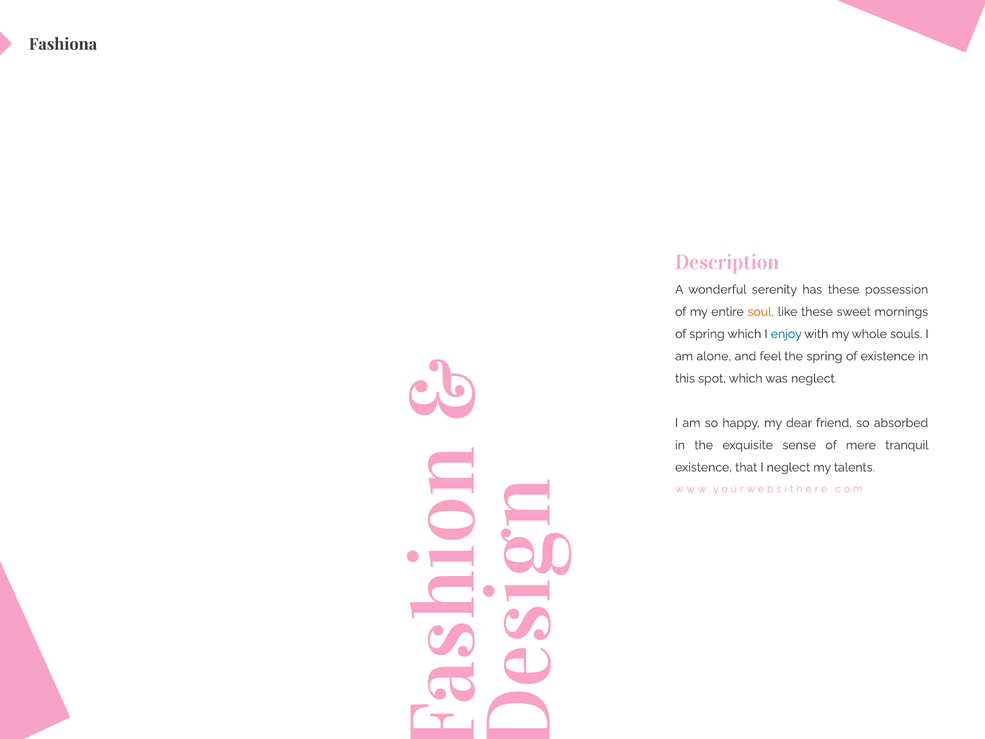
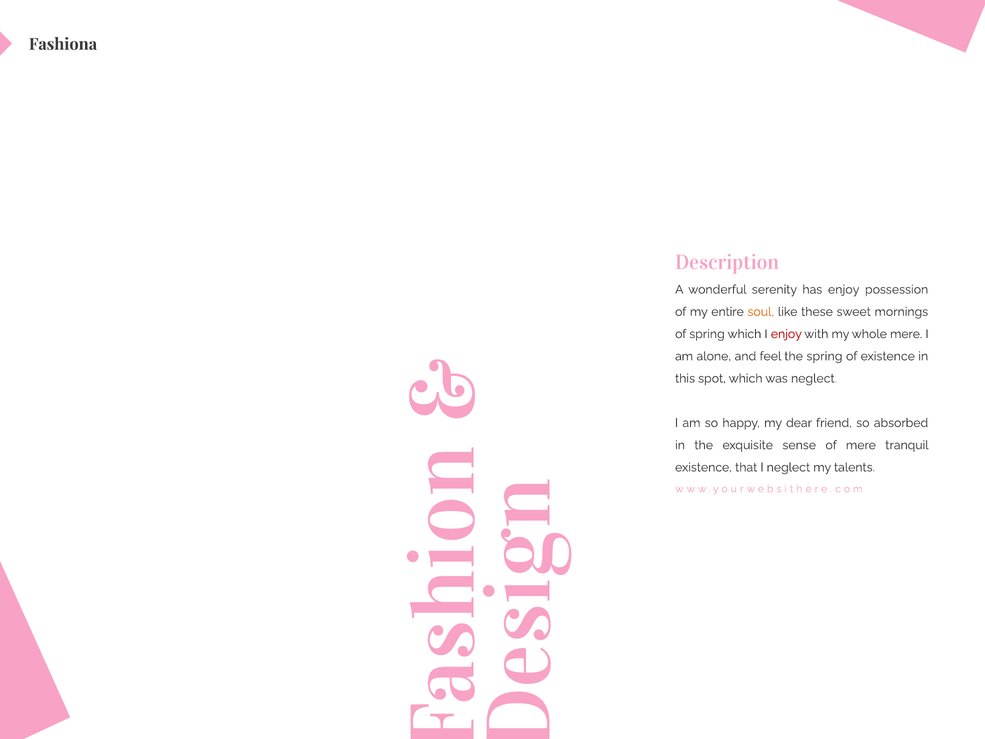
has these: these -> enjoy
enjoy at (786, 334) colour: blue -> red
whole souls: souls -> mere
